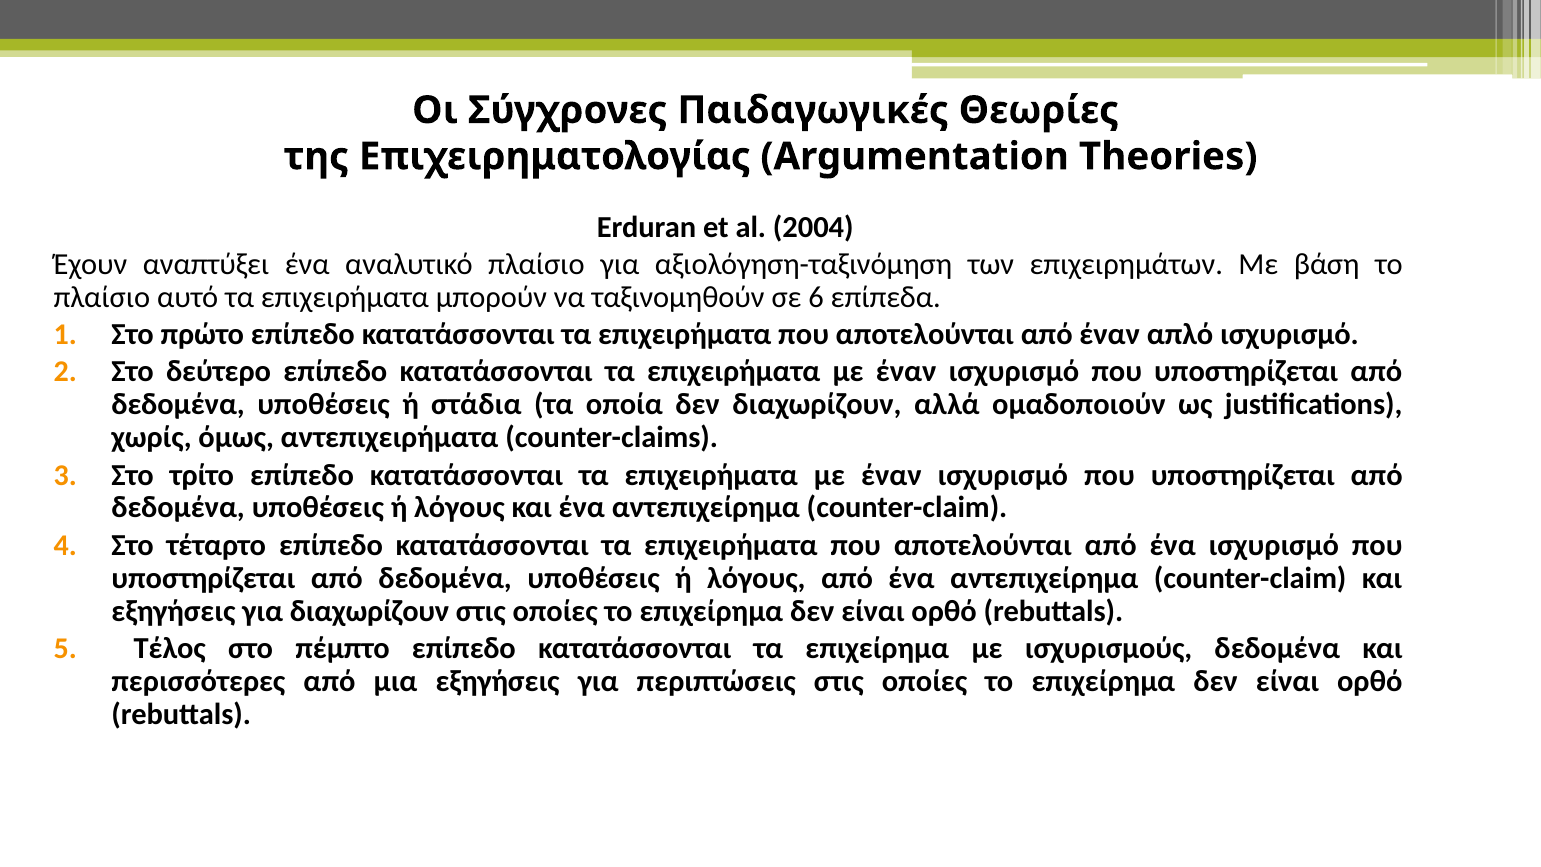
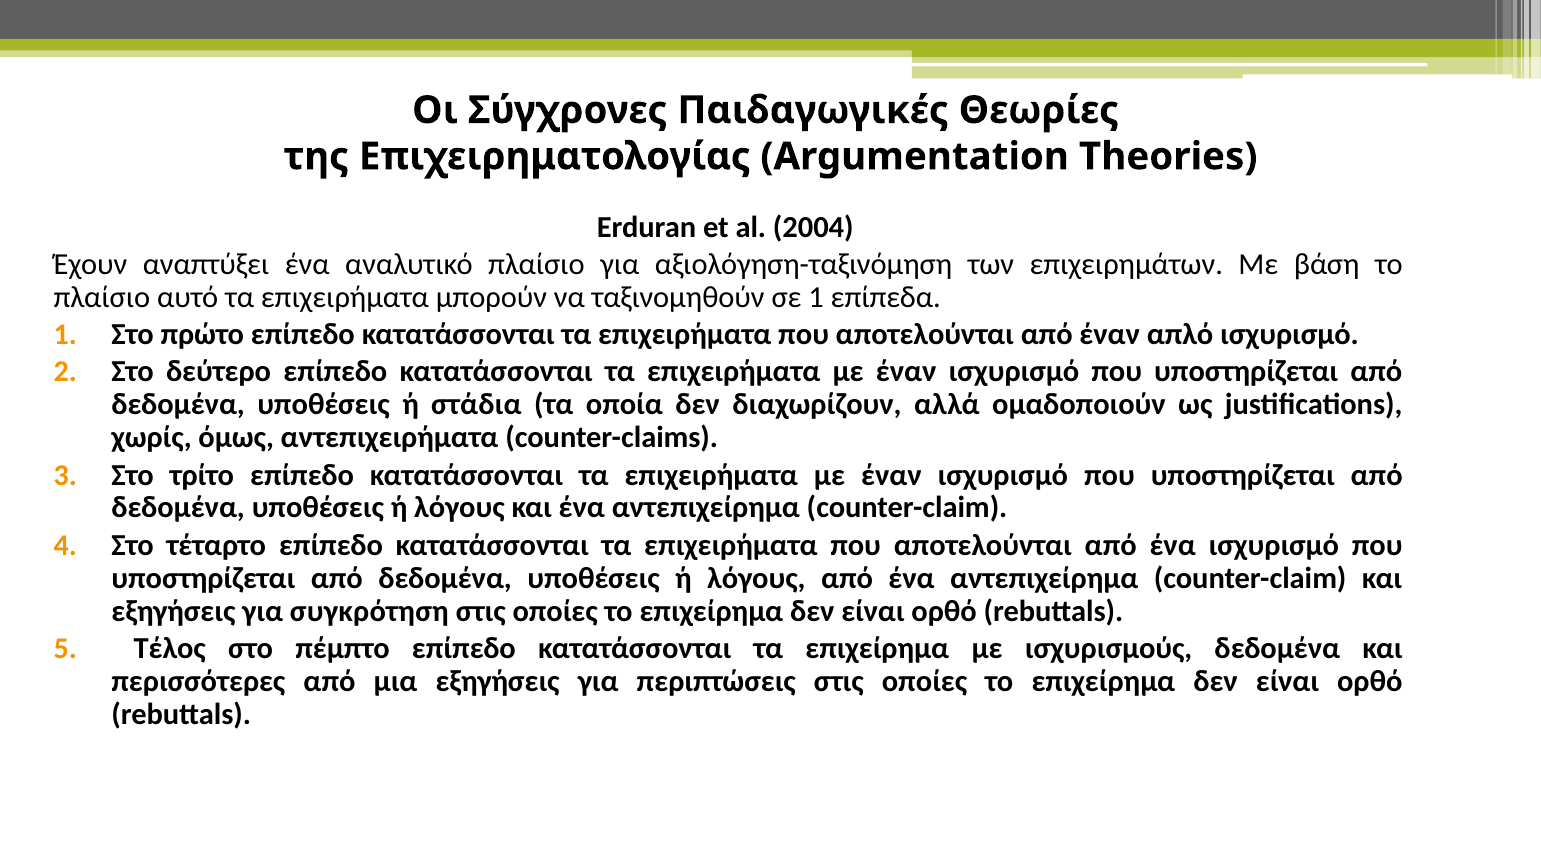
σε 6: 6 -> 1
για διαχωρίζουν: διαχωρίζουν -> συγκρότηση
